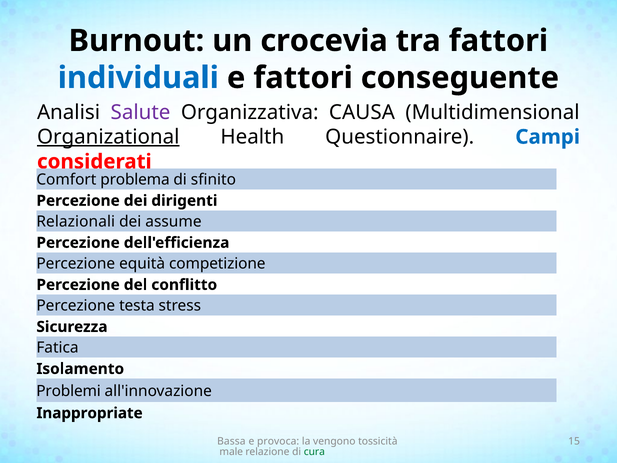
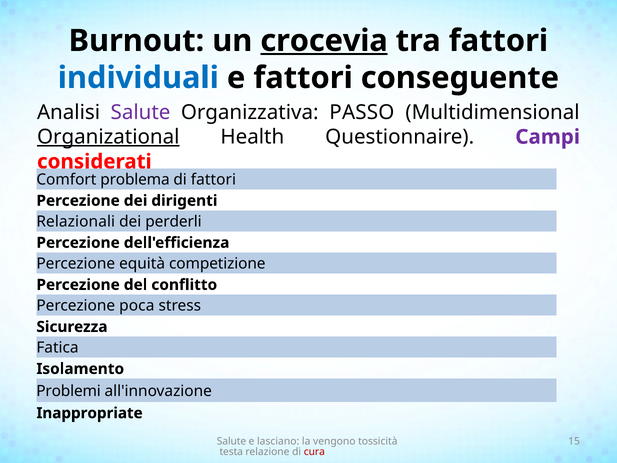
crocevia underline: none -> present
CAUSA: CAUSA -> PASSO
Campi colour: blue -> purple
di sfinito: sfinito -> fattori
assume: assume -> perderli
testa: testa -> poca
Bassa at (231, 441): Bassa -> Salute
provoca: provoca -> lasciano
male: male -> testa
cura colour: green -> red
